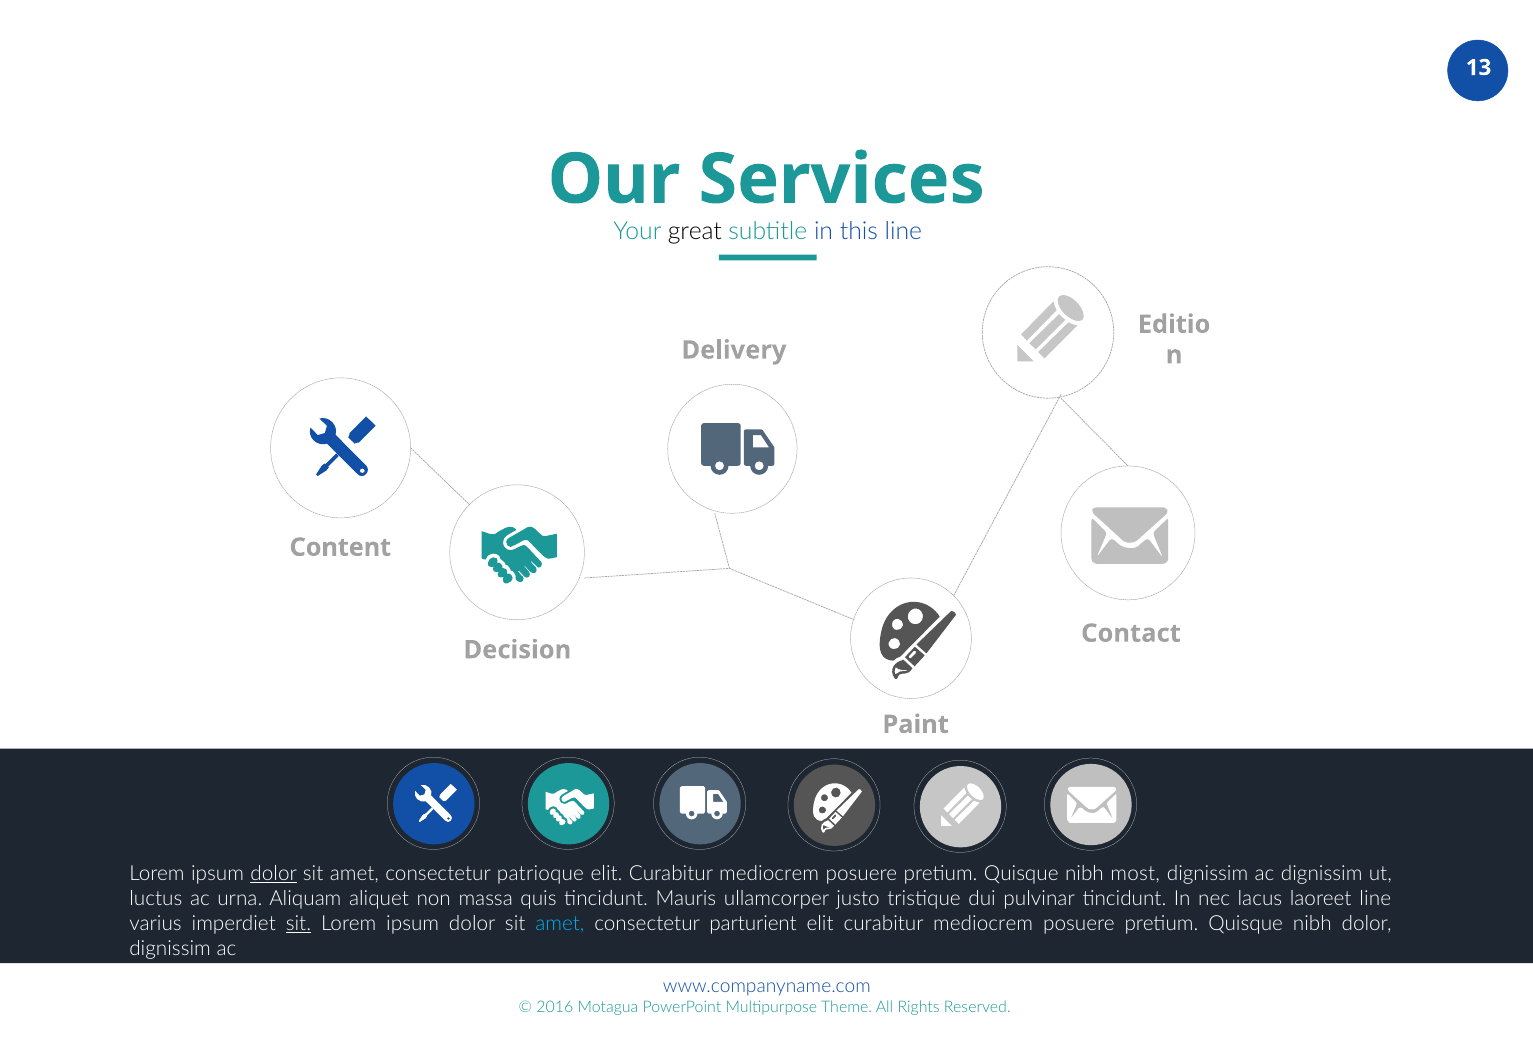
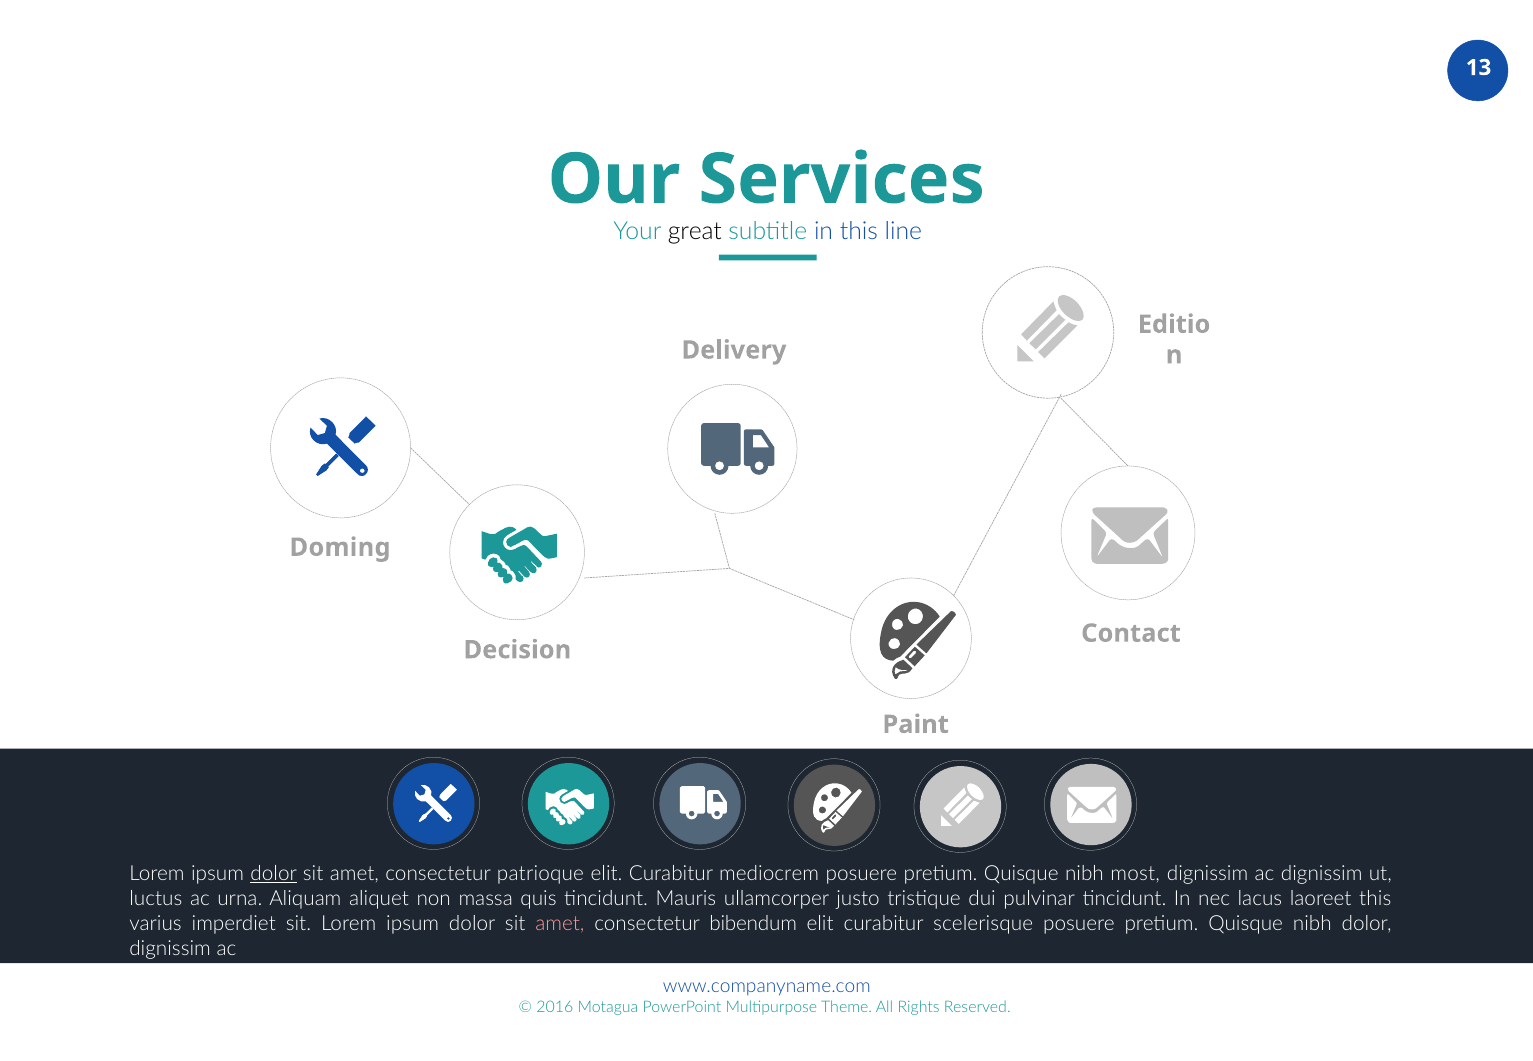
Content: Content -> Doming
laoreet line: line -> this
sit at (298, 924) underline: present -> none
amet at (560, 924) colour: light blue -> pink
parturient: parturient -> bibendum
mediocrem at (983, 924): mediocrem -> scelerisque
